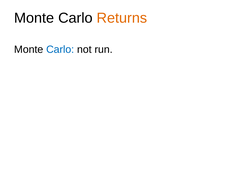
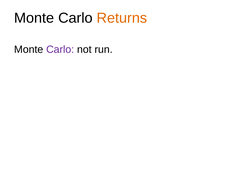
Carlo at (60, 49) colour: blue -> purple
